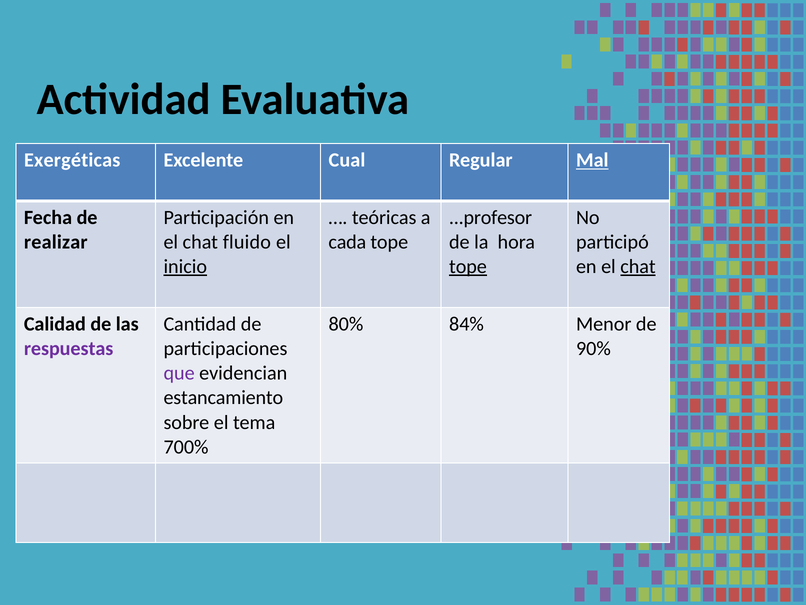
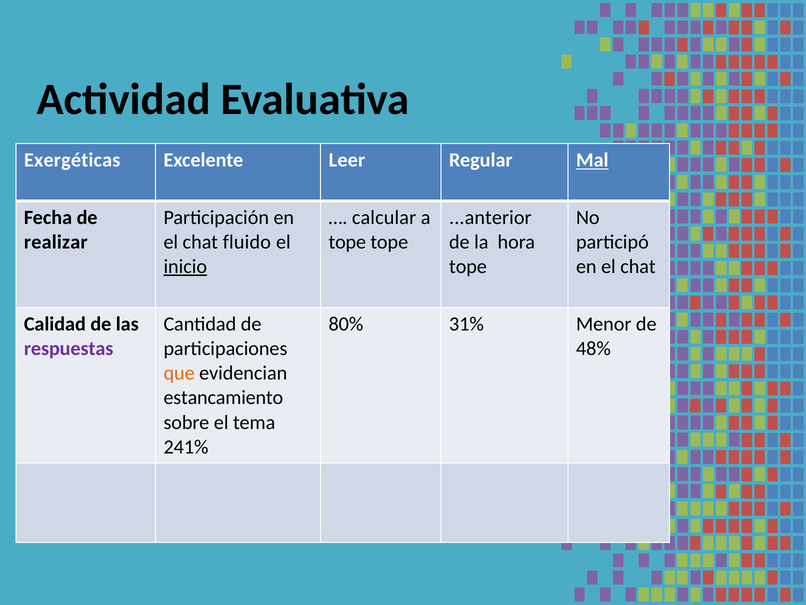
Cual: Cual -> Leer
teóricas: teóricas -> calcular
...profesor: ...profesor -> ...anterior
cada at (347, 242): cada -> tope
tope at (468, 266) underline: present -> none
chat at (638, 266) underline: present -> none
84%: 84% -> 31%
90%: 90% -> 48%
que colour: purple -> orange
700%: 700% -> 241%
